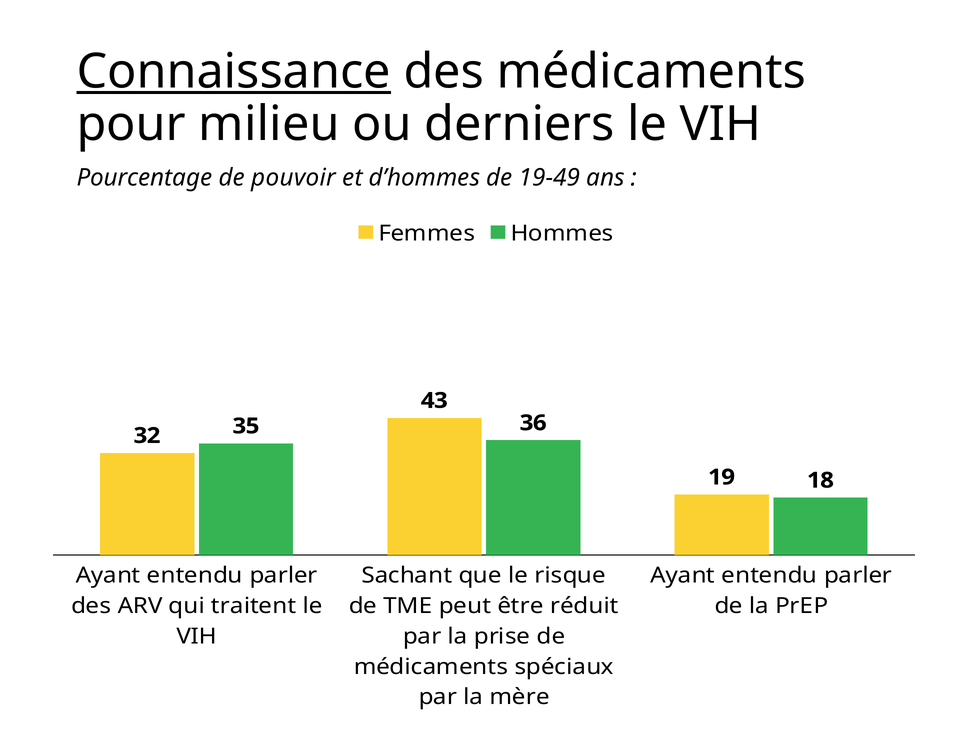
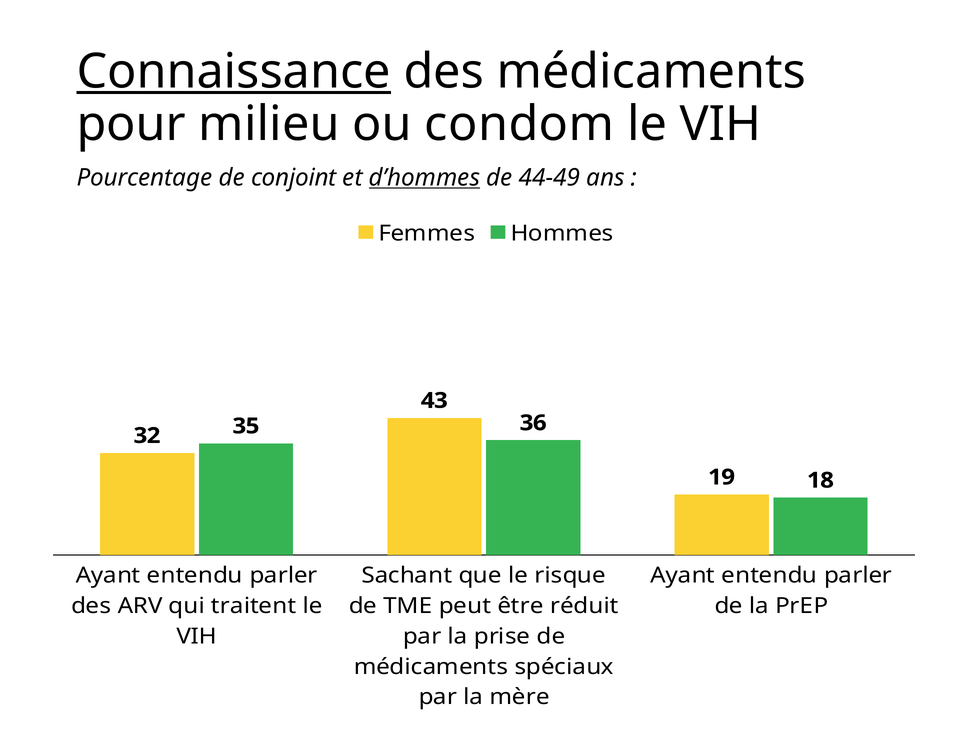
derniers: derniers -> condom
pouvoir: pouvoir -> conjoint
d’hommes underline: none -> present
19-49: 19-49 -> 44-49
